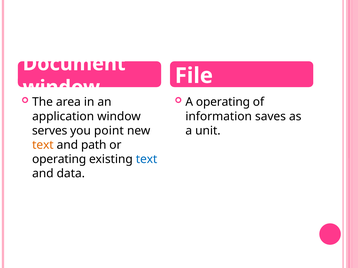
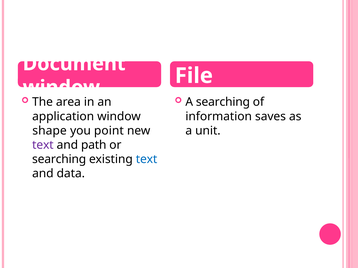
A operating: operating -> searching
serves: serves -> shape
text at (43, 145) colour: orange -> purple
operating at (59, 160): operating -> searching
